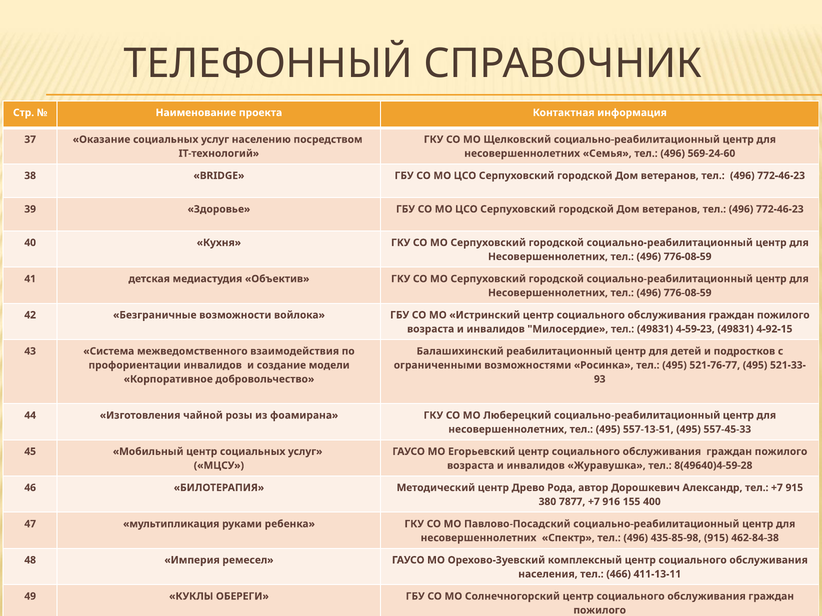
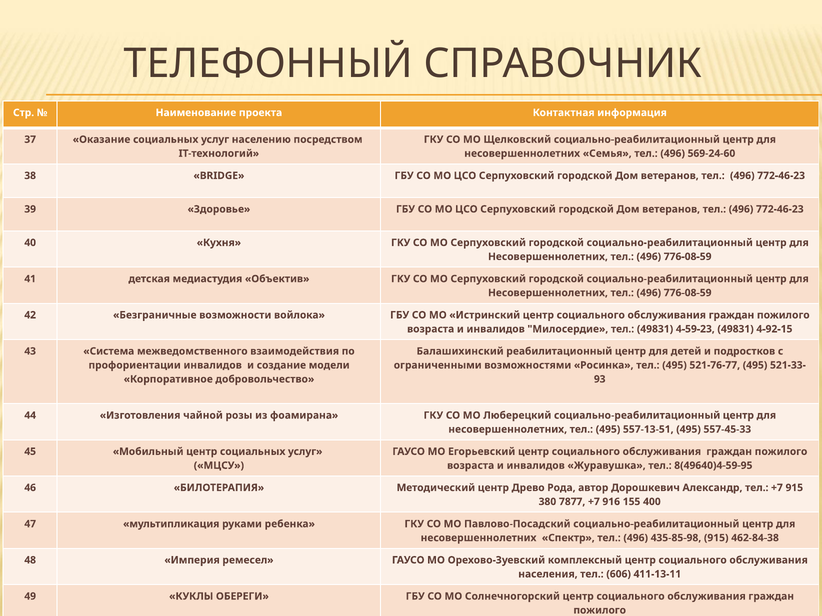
8(49640)4-59-28: 8(49640)4-59-28 -> 8(49640)4-59-95
466: 466 -> 606
